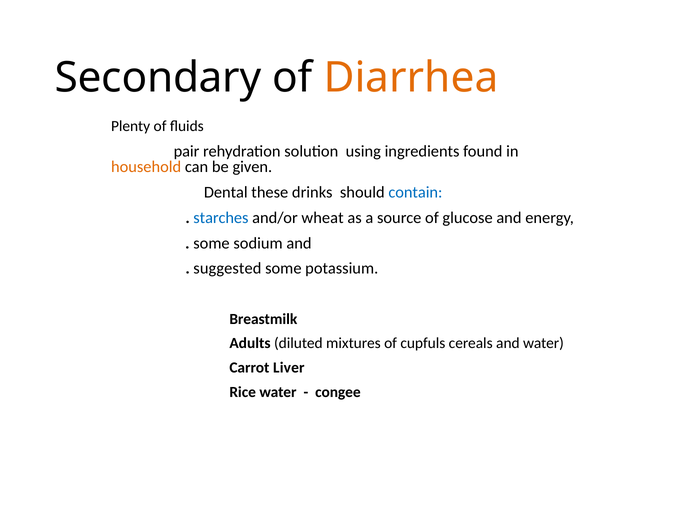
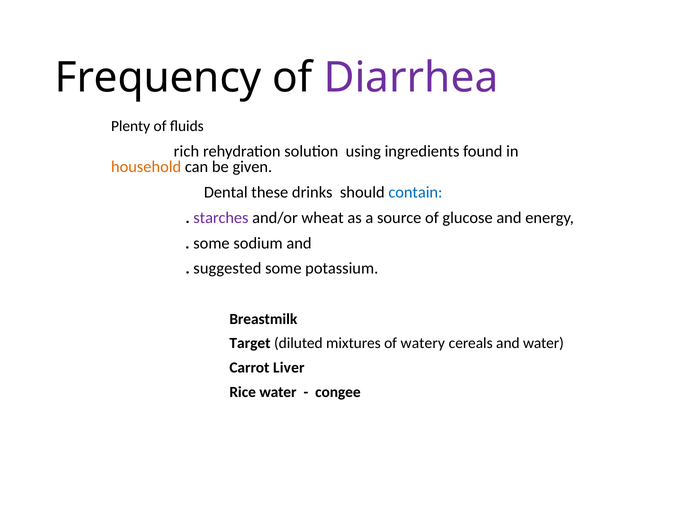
Secondary: Secondary -> Frequency
Diarrhea colour: orange -> purple
pair: pair -> rich
starches colour: blue -> purple
Adults: Adults -> Target
cupfuls: cupfuls -> watery
